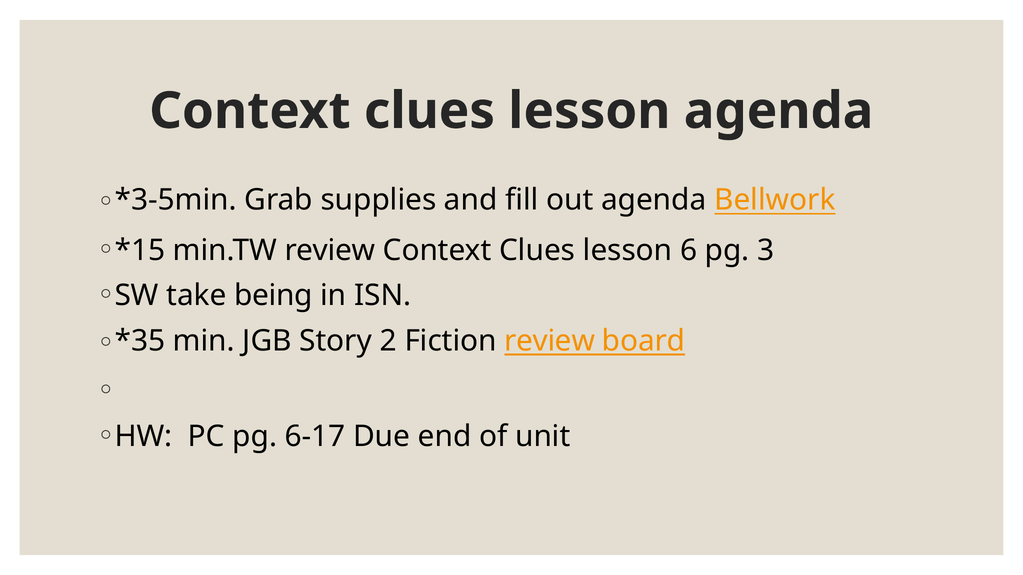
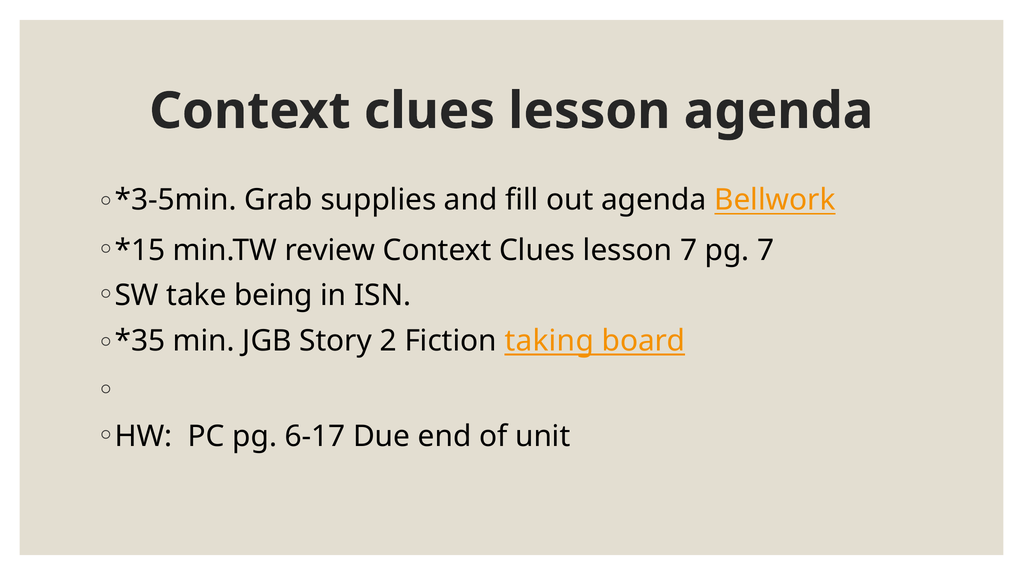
lesson 6: 6 -> 7
pg 3: 3 -> 7
Fiction review: review -> taking
